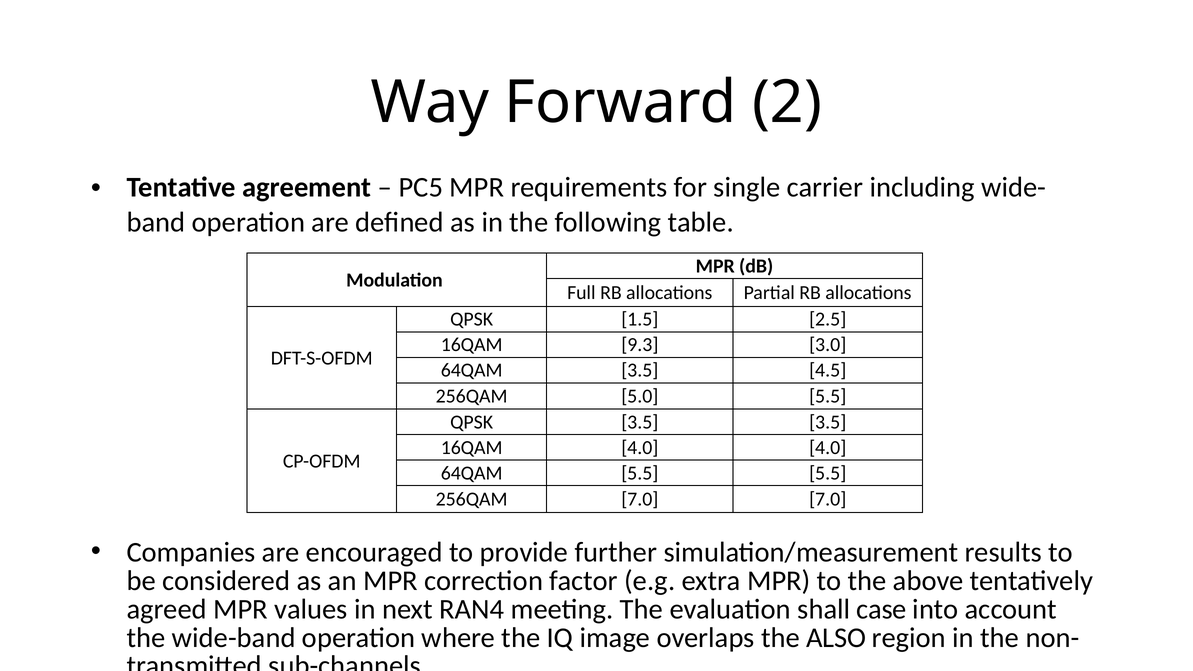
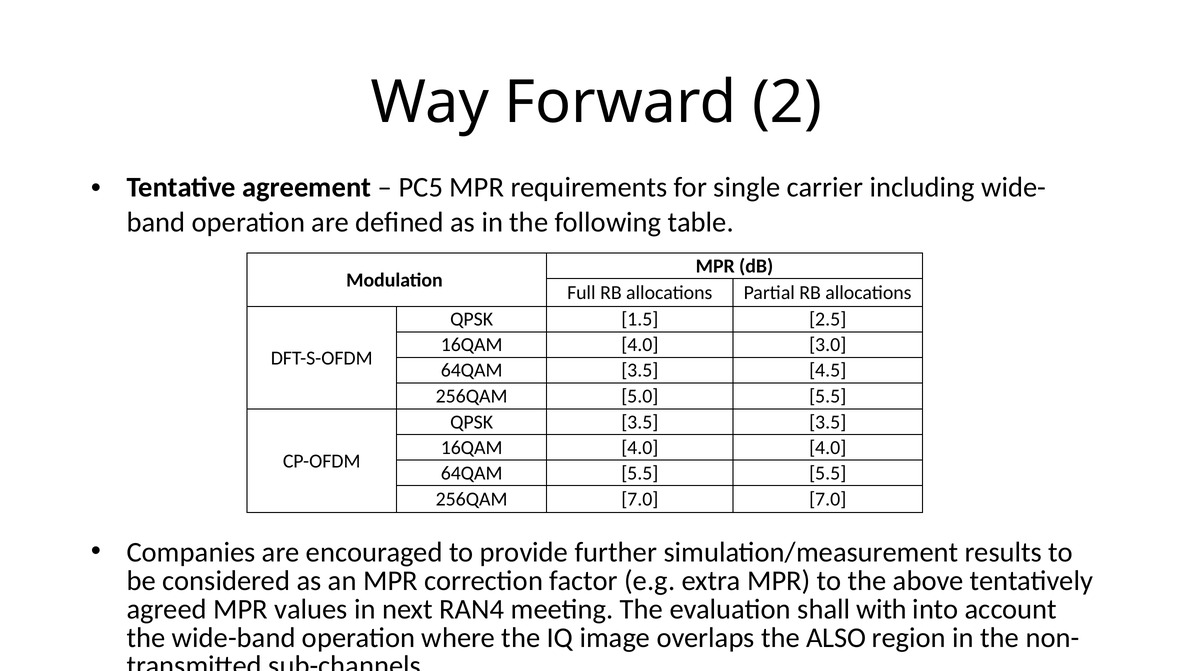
9.3 at (640, 345): 9.3 -> 4.0
case: case -> with
